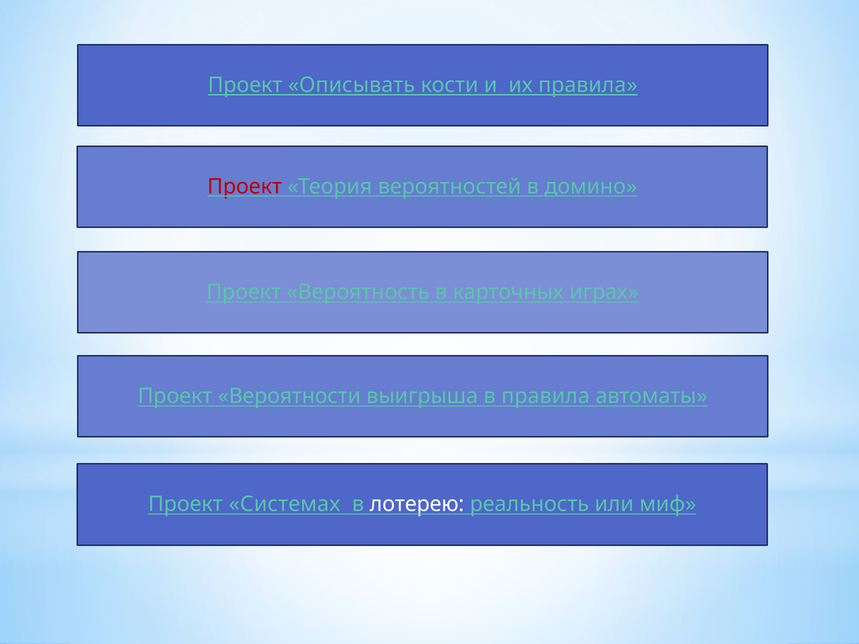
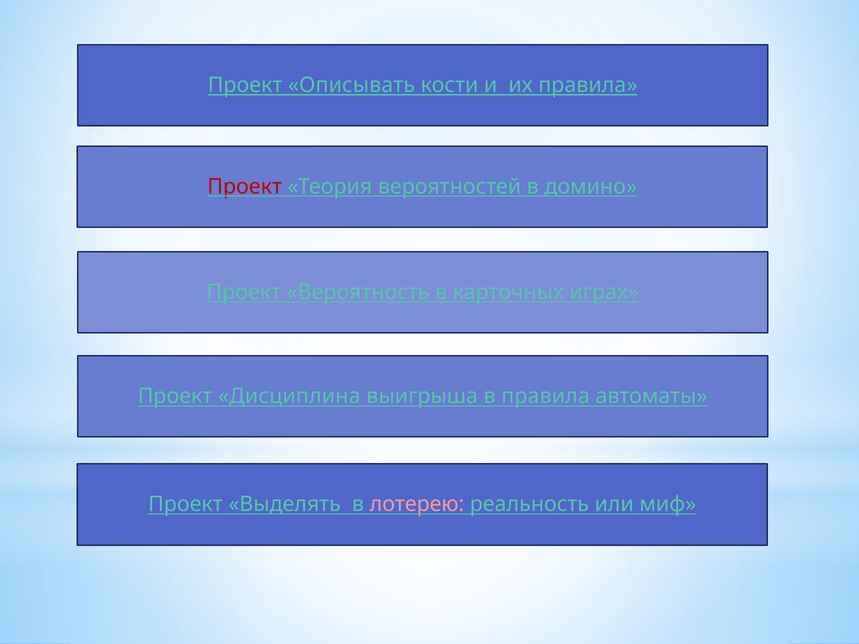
Вероятности: Вероятности -> Дисциплина
Системах: Системах -> Выделять
лотерею colour: white -> pink
